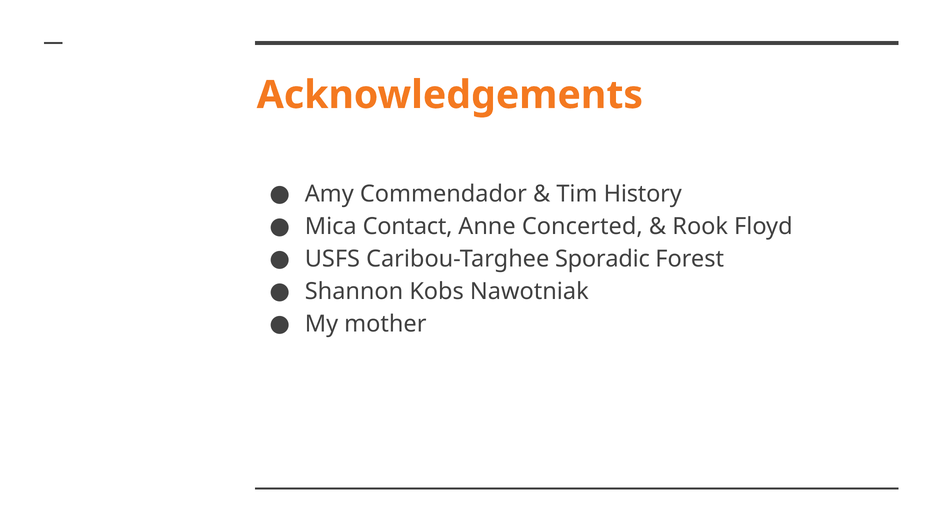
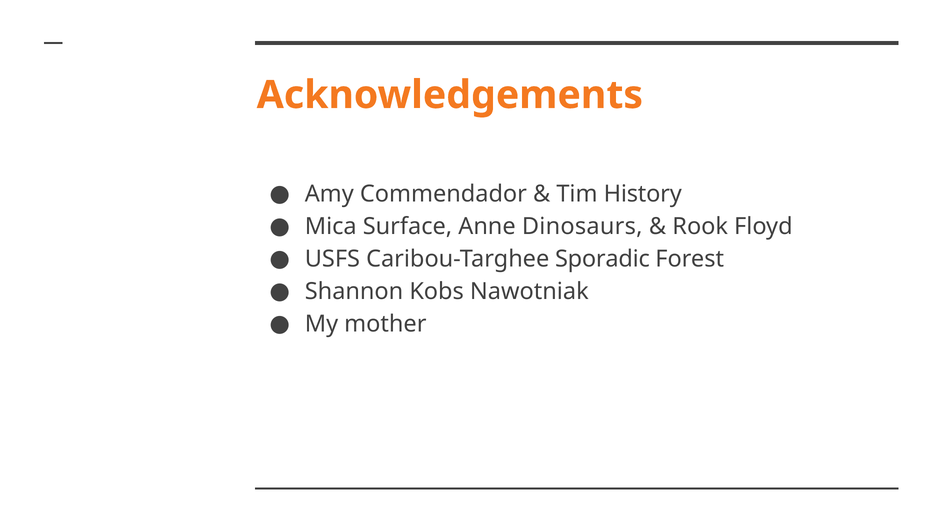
Contact: Contact -> Surface
Concerted: Concerted -> Dinosaurs
